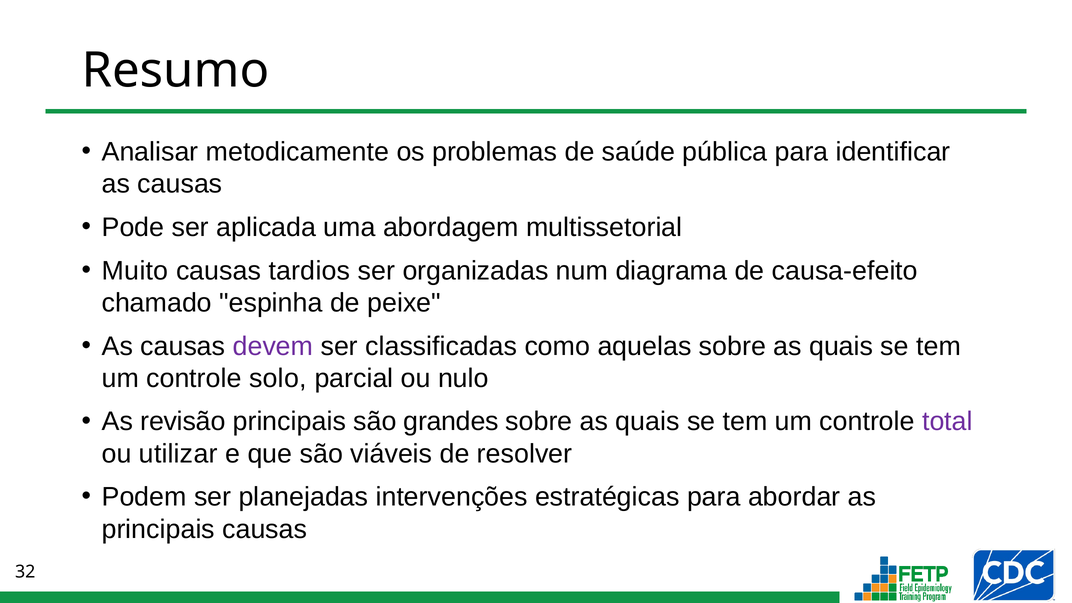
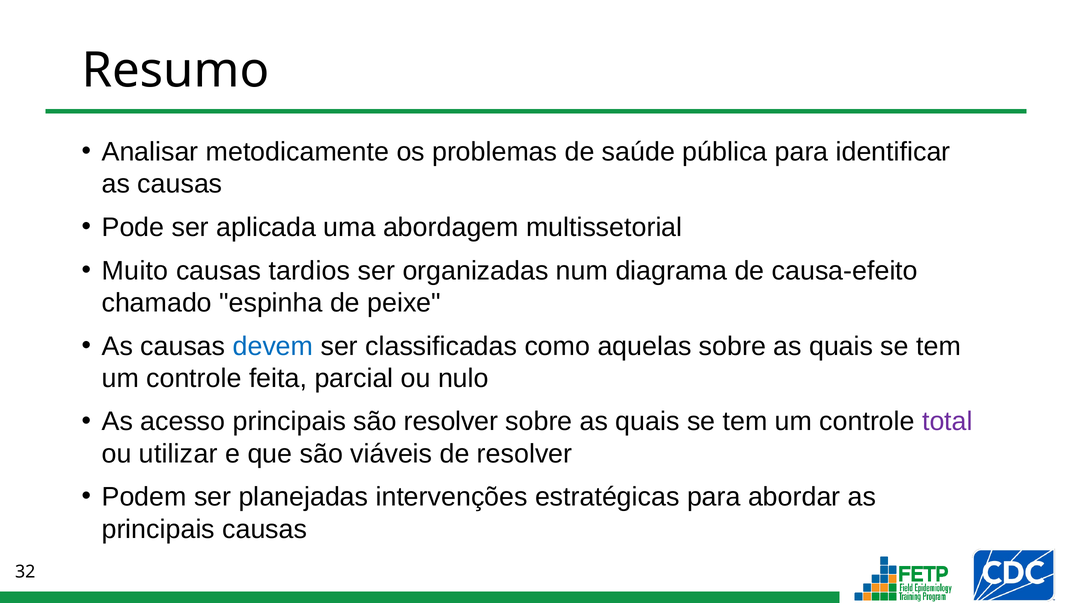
devem colour: purple -> blue
solo: solo -> feita
revisão: revisão -> acesso
são grandes: grandes -> resolver
